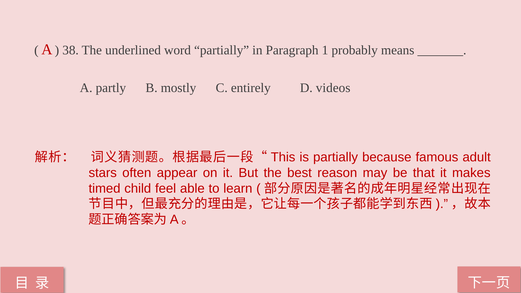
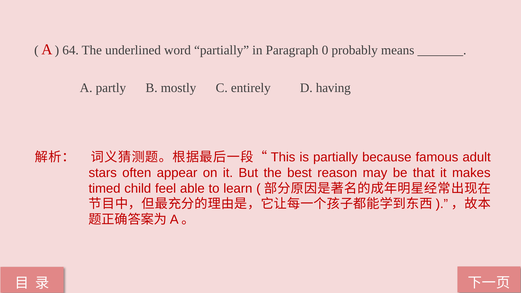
38: 38 -> 64
1: 1 -> 0
videos: videos -> having
